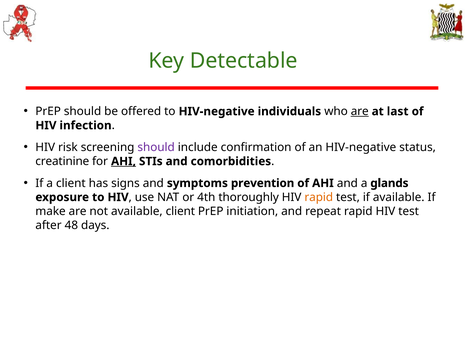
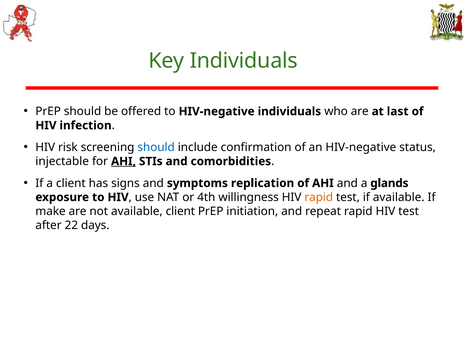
Key Detectable: Detectable -> Individuals
are at (360, 111) underline: present -> none
should at (156, 147) colour: purple -> blue
creatinine: creatinine -> injectable
prevention: prevention -> replication
thoroughly: thoroughly -> willingness
48: 48 -> 22
